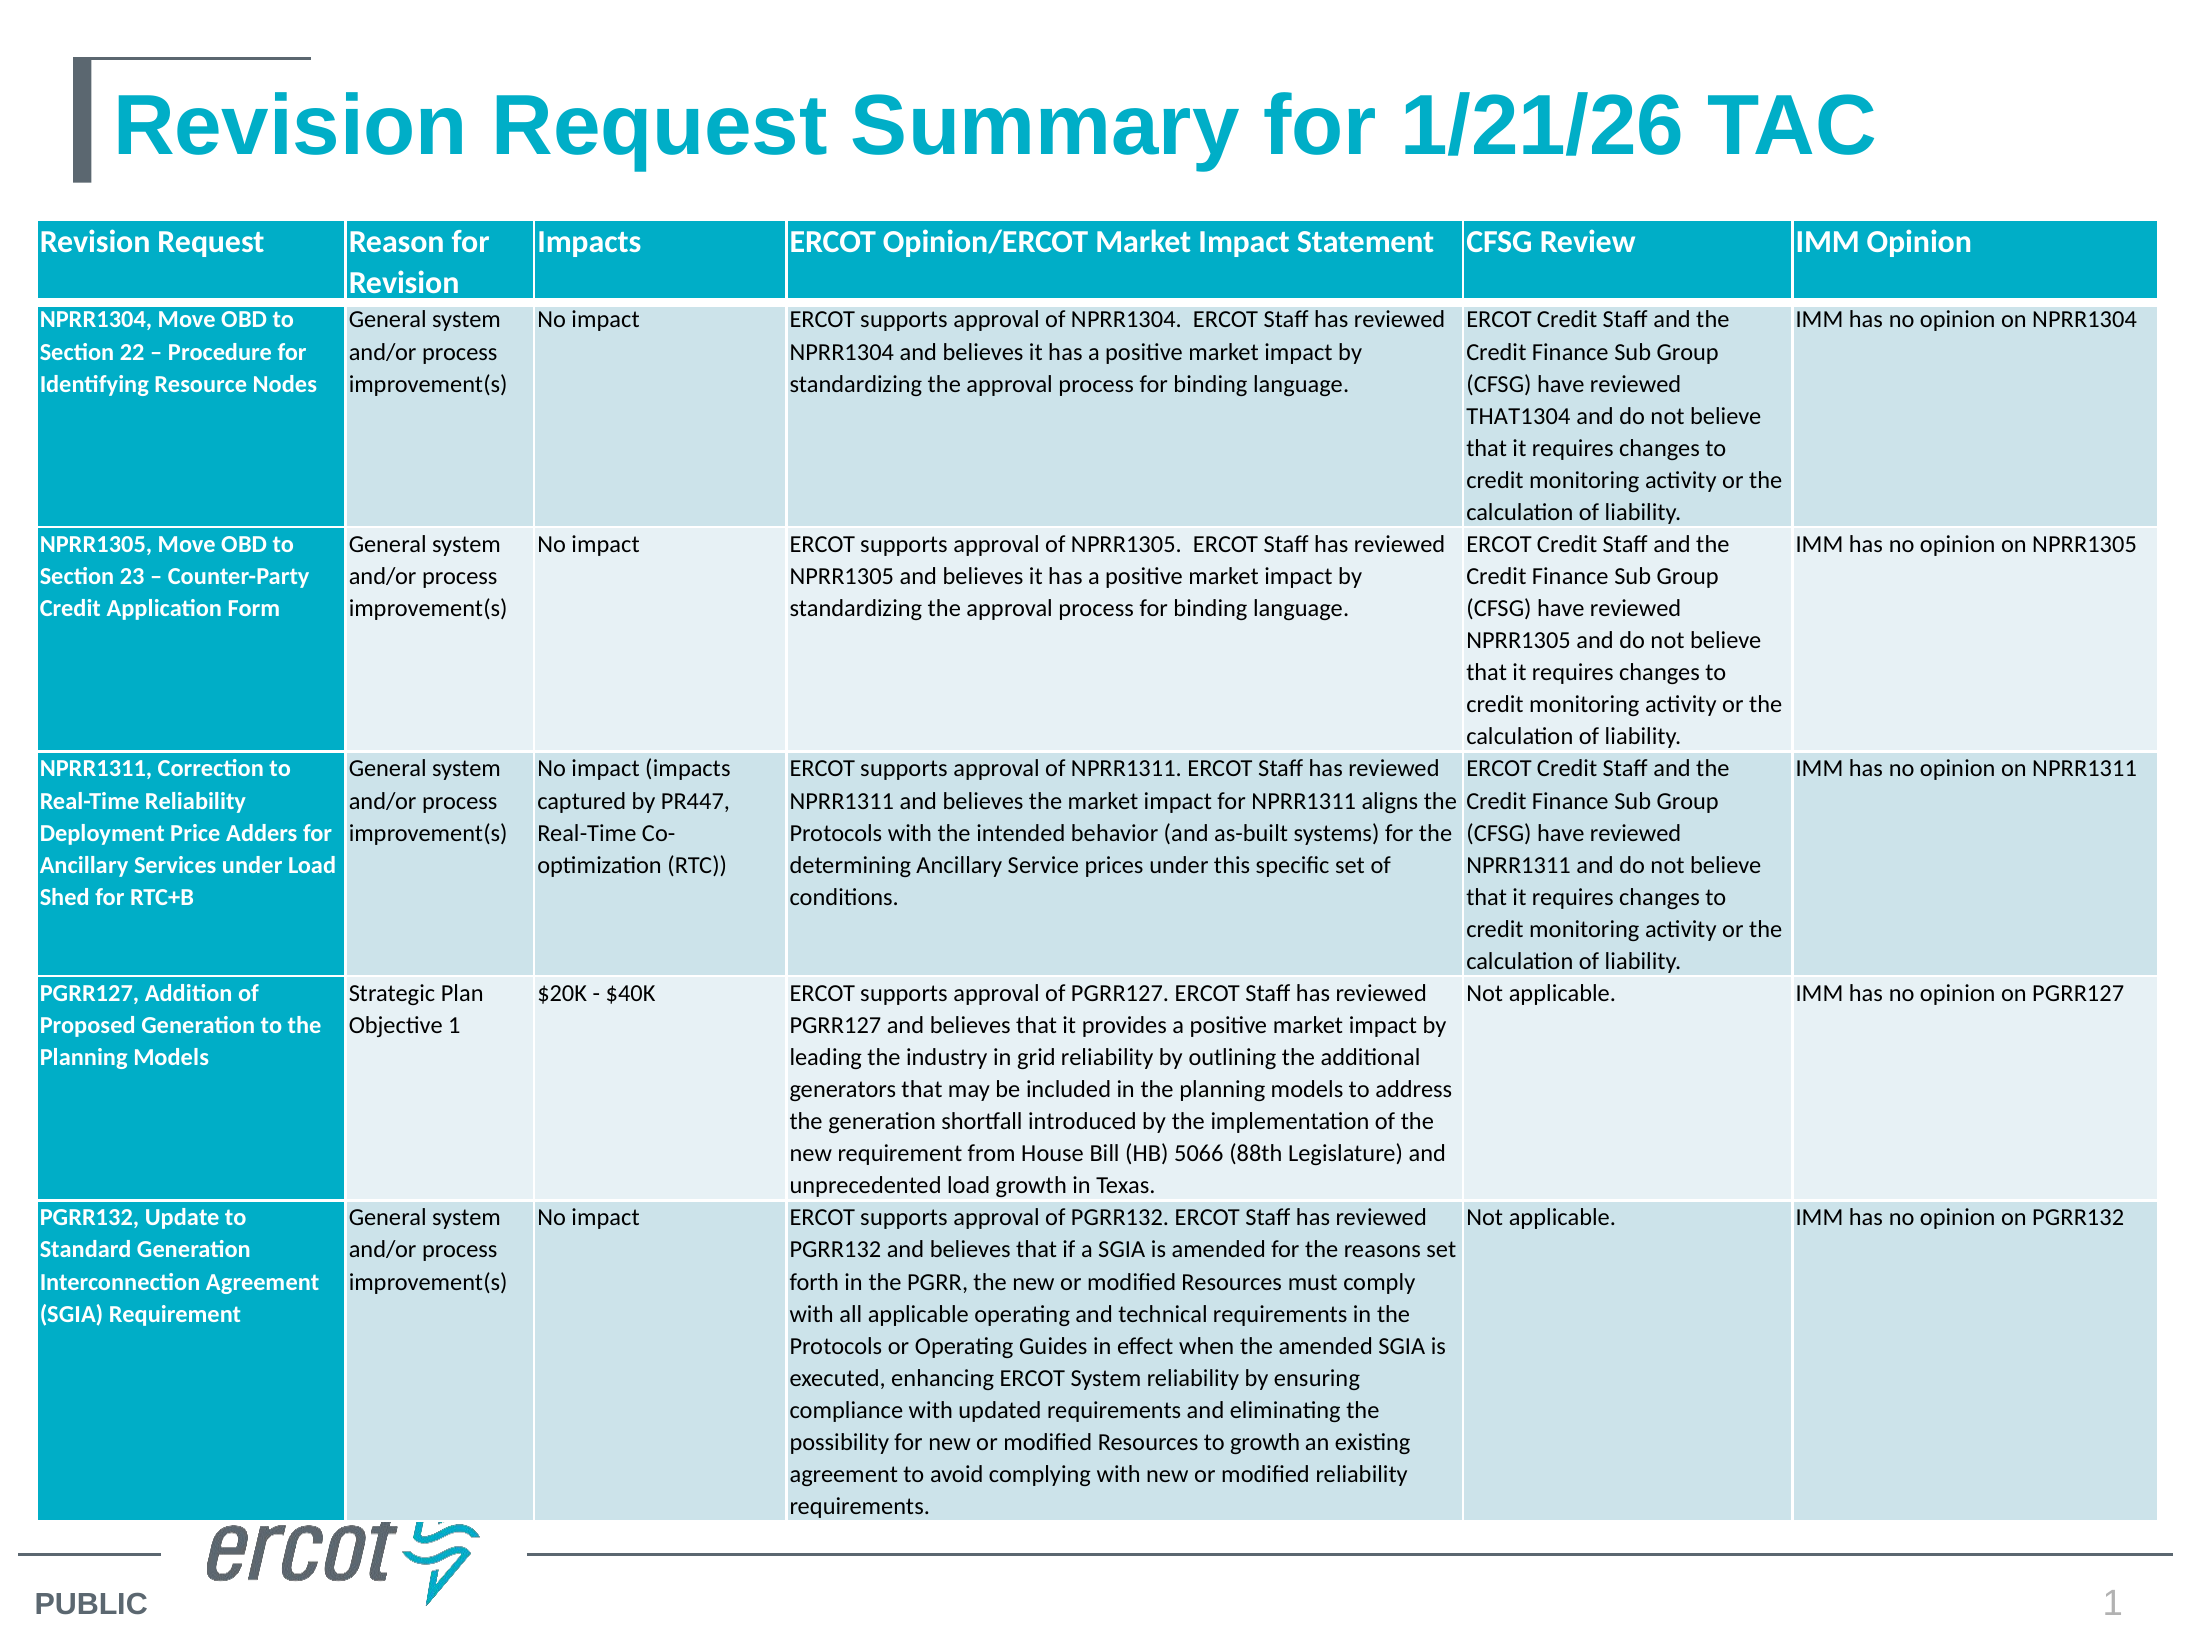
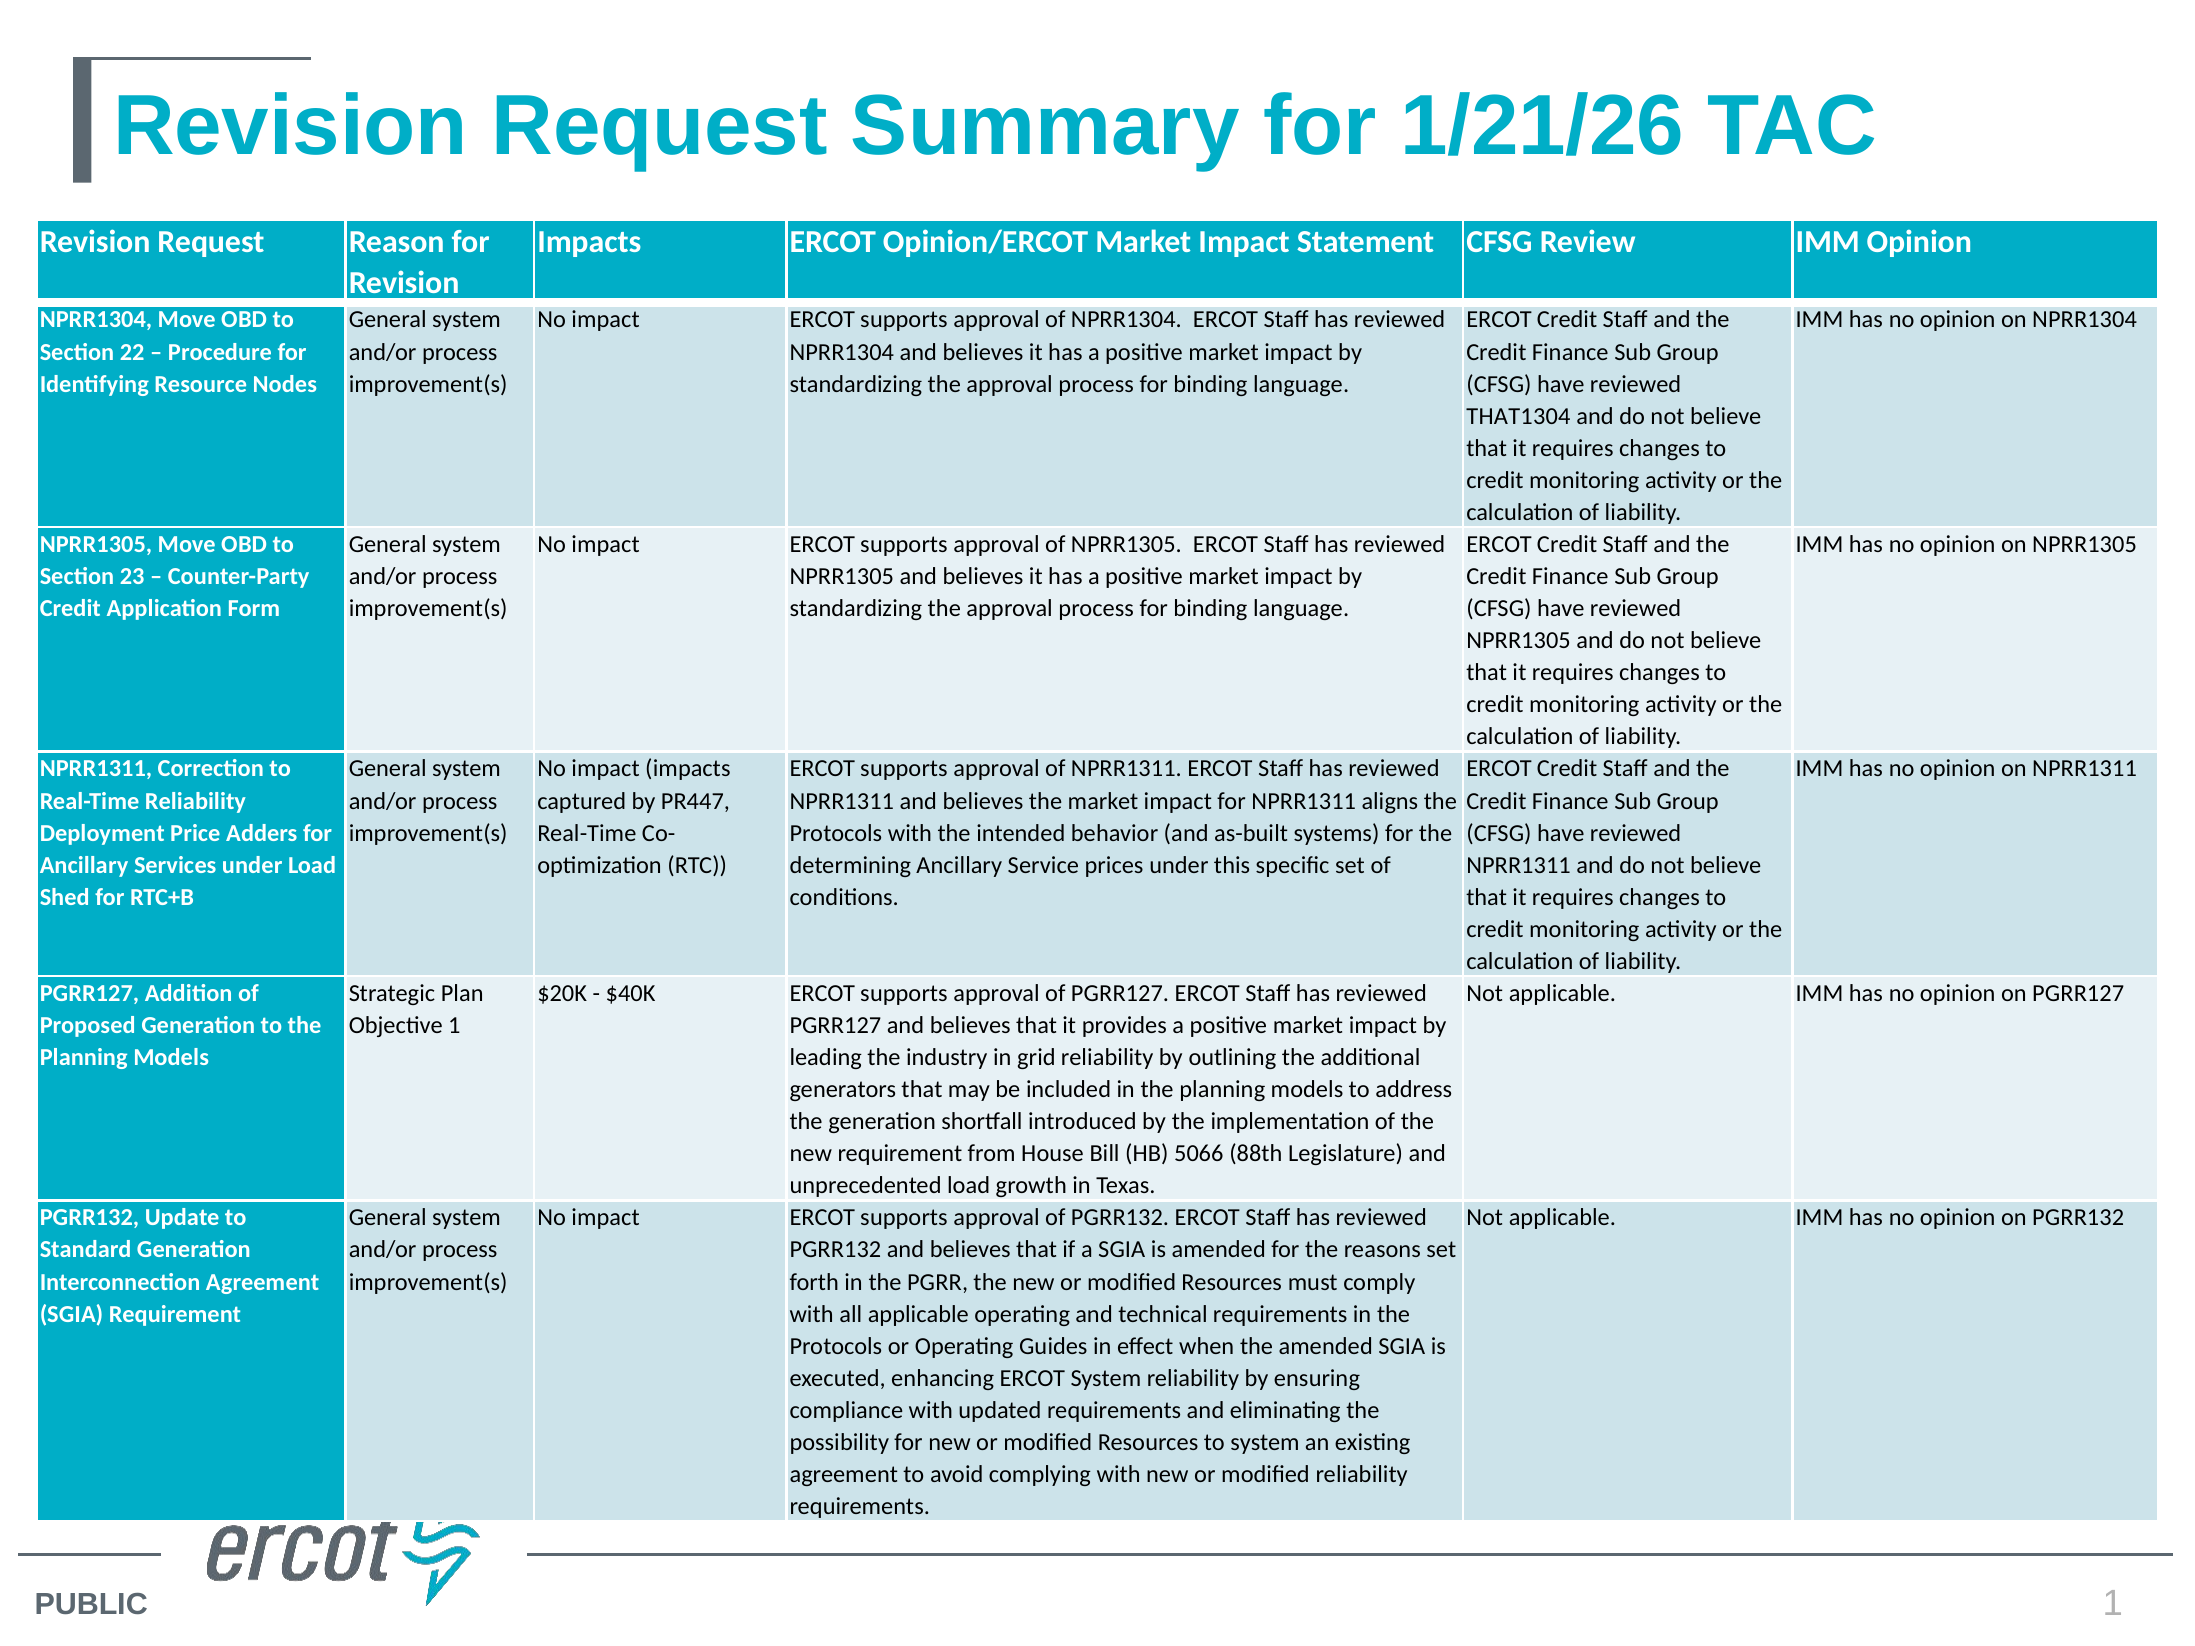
to growth: growth -> system
